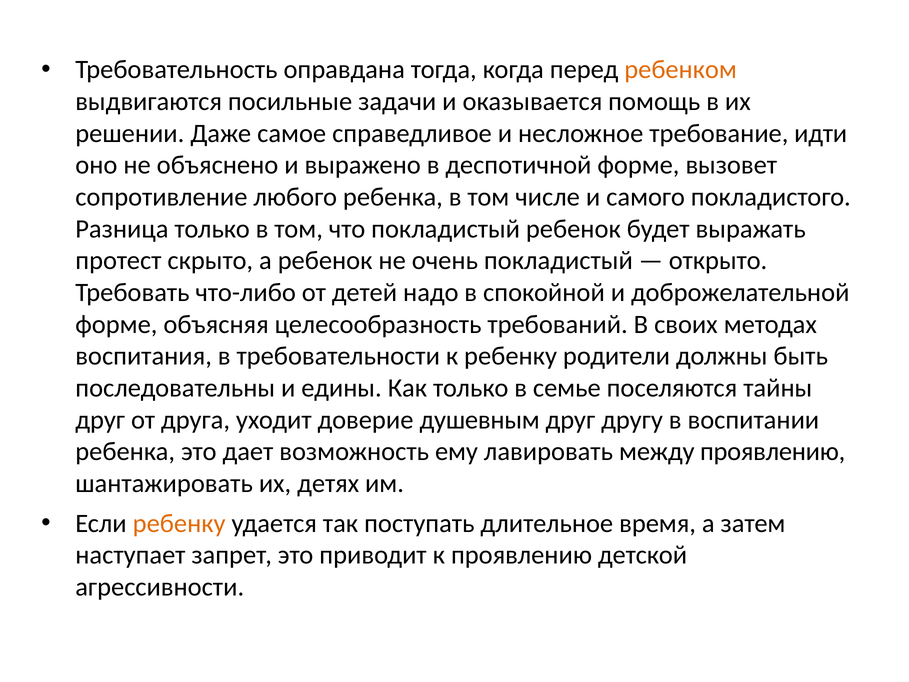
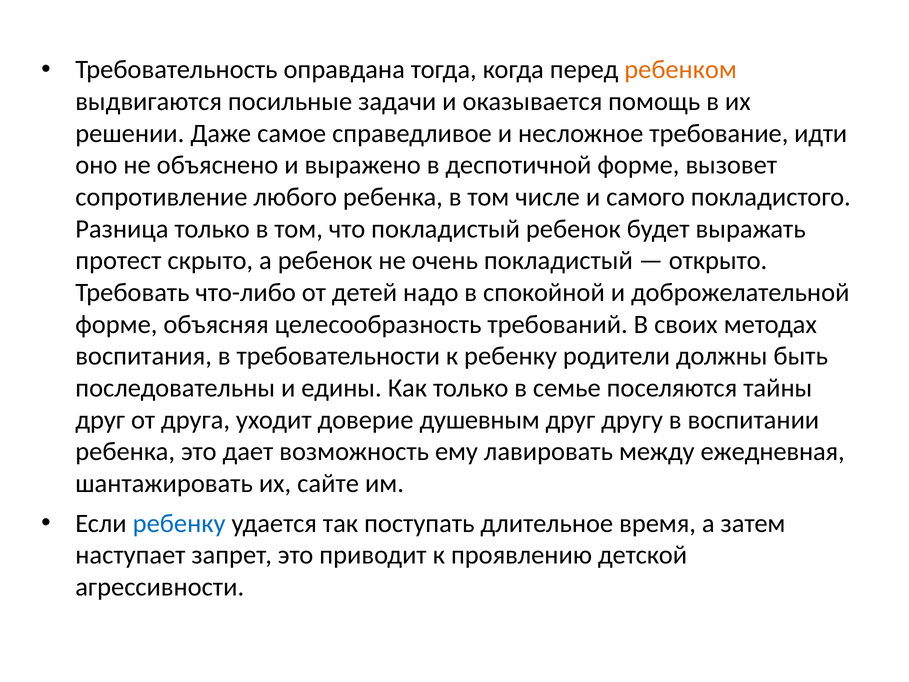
между проявлению: проявлению -> ежедневная
детях: детях -> сайте
ребенку at (179, 523) colour: orange -> blue
